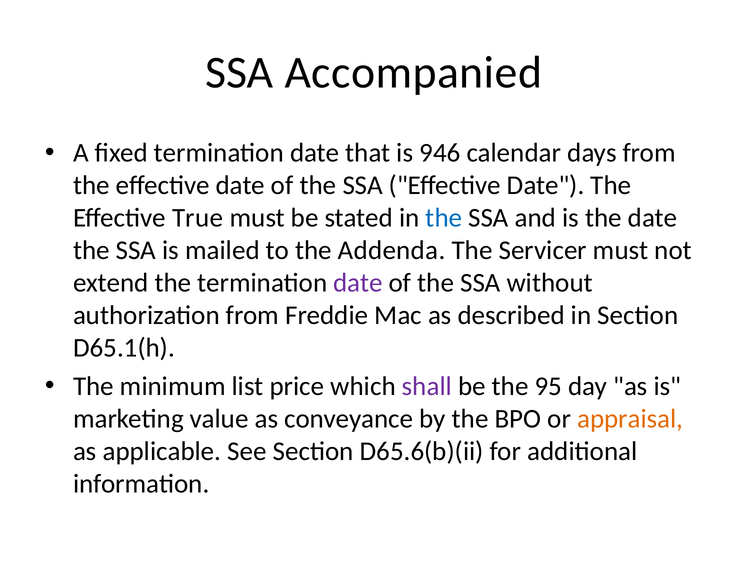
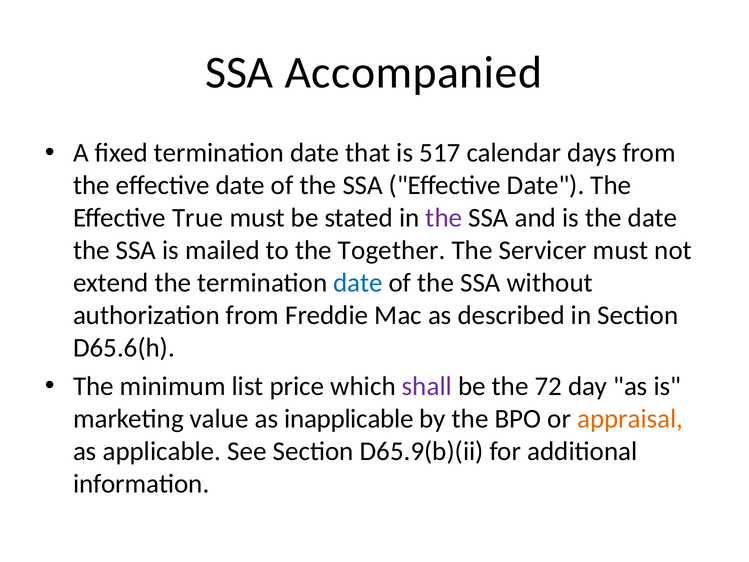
946: 946 -> 517
the at (444, 218) colour: blue -> purple
Addenda: Addenda -> Together
date at (358, 283) colour: purple -> blue
D65.1(h: D65.1(h -> D65.6(h
95: 95 -> 72
conveyance: conveyance -> inapplicable
D65.6(b)(ii: D65.6(b)(ii -> D65.9(b)(ii
